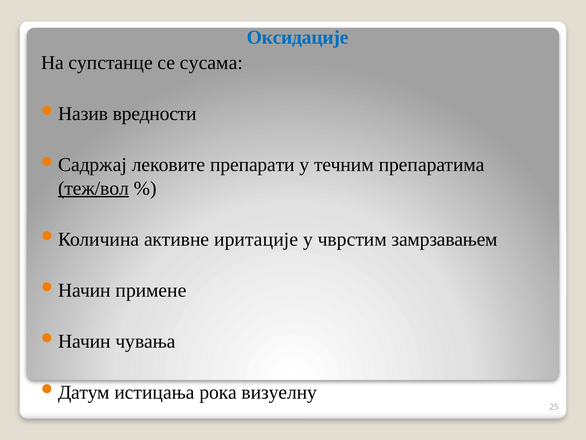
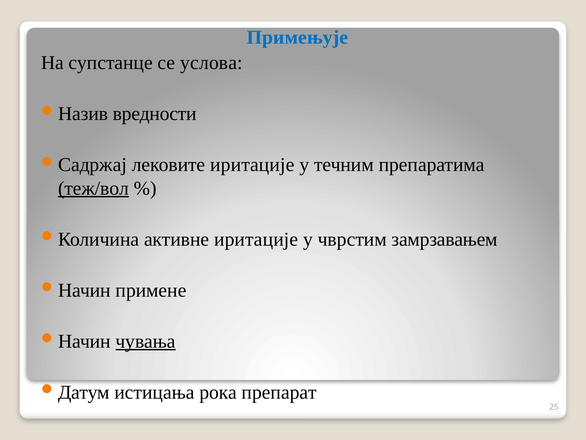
Оксидације: Оксидације -> Примењује
сусама: сусама -> услова
лековите препарати: препарати -> иритације
чувања underline: none -> present
визуелну: визуелну -> препарат
